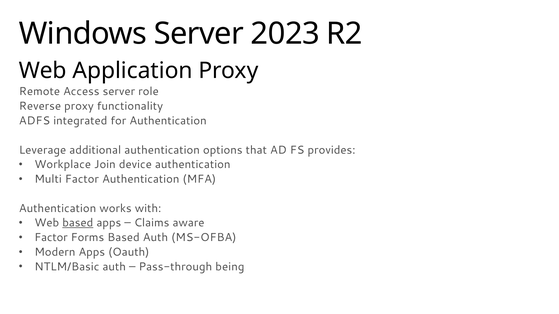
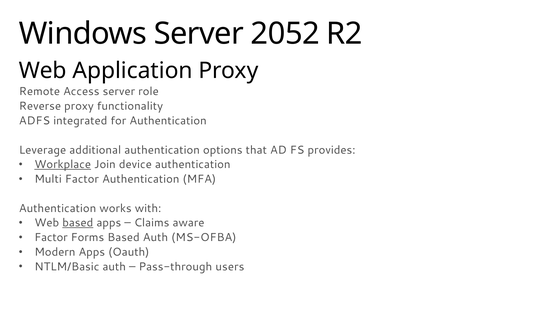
2023: 2023 -> 2052
Workplace underline: none -> present
being: being -> users
